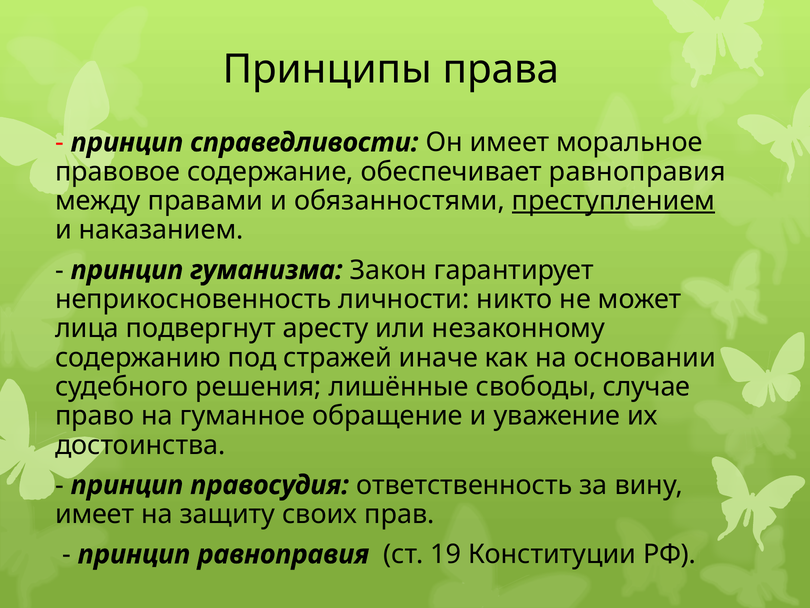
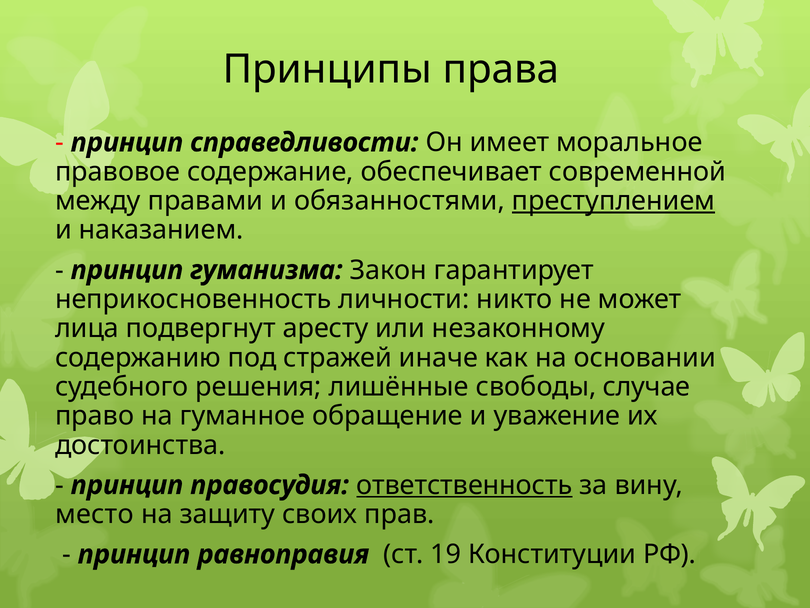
обеспечивает равноправия: равноправия -> современной
ответственность underline: none -> present
имеет at (95, 514): имеет -> место
